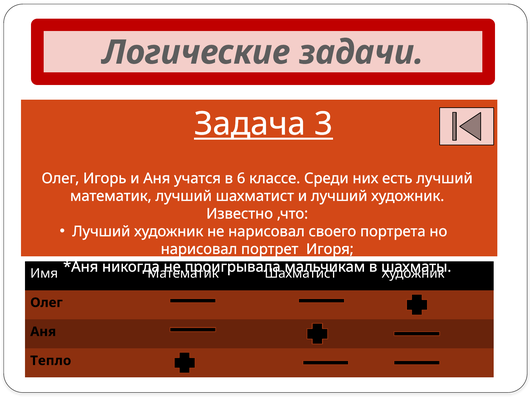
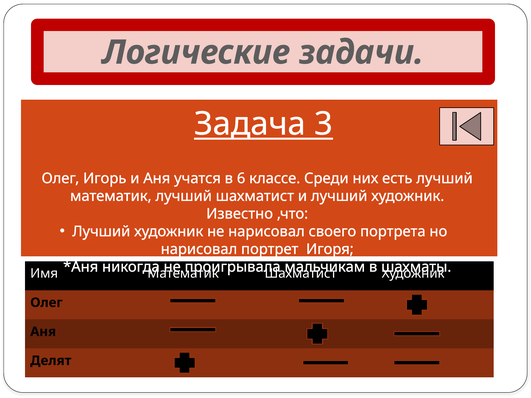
Тепло: Тепло -> Делят
